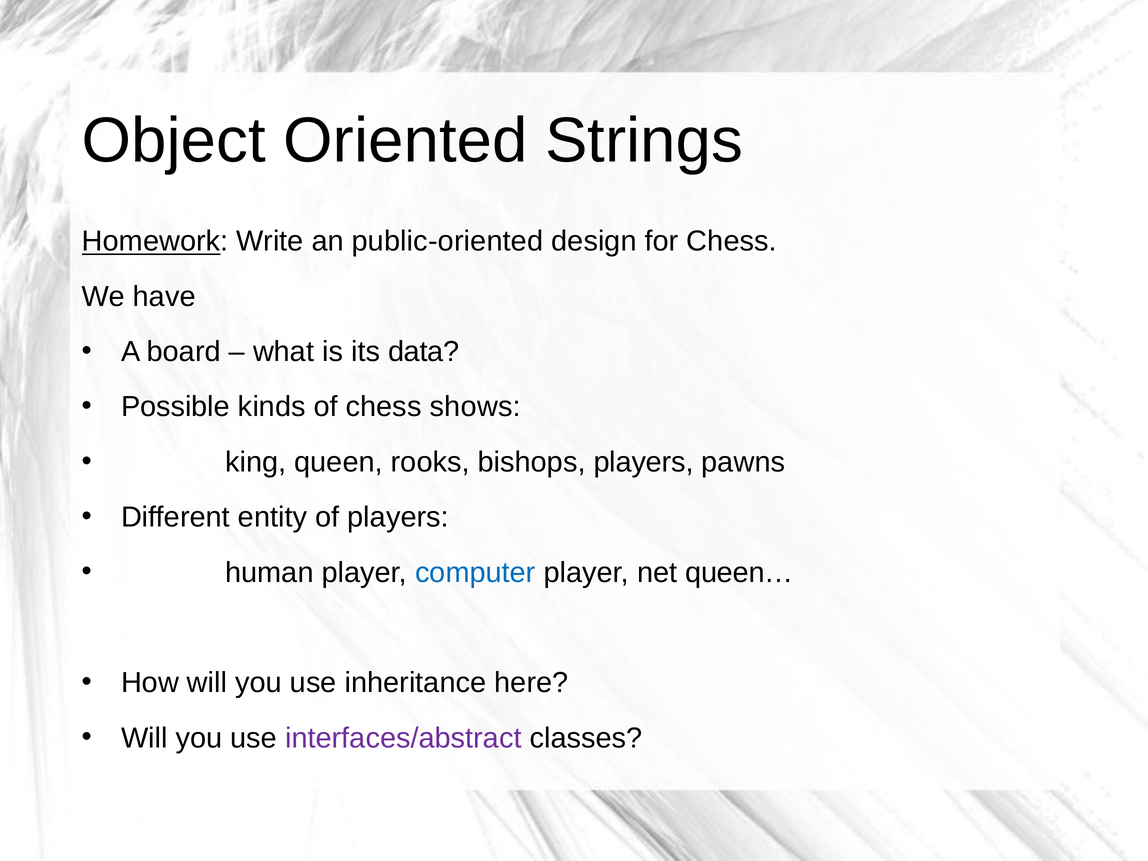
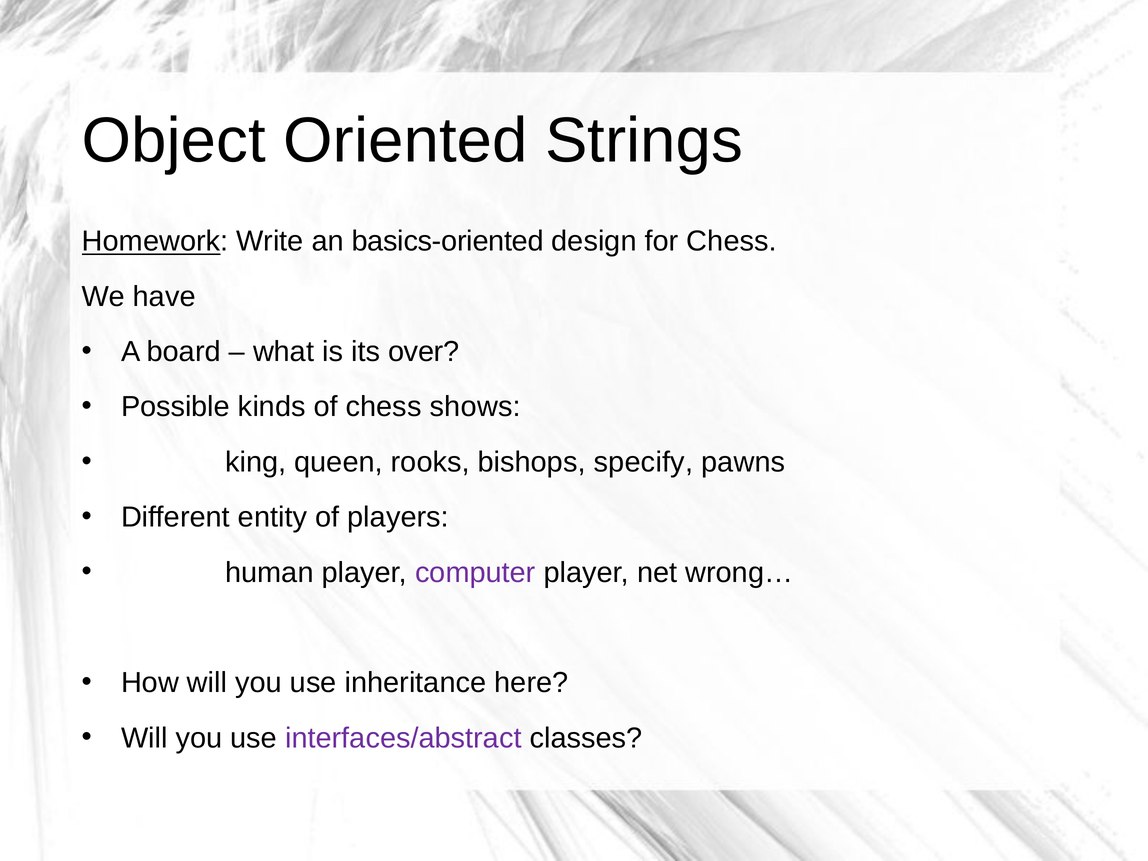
public-oriented: public-oriented -> basics-oriented
data: data -> over
bishops players: players -> specify
computer colour: blue -> purple
queen…: queen… -> wrong…
